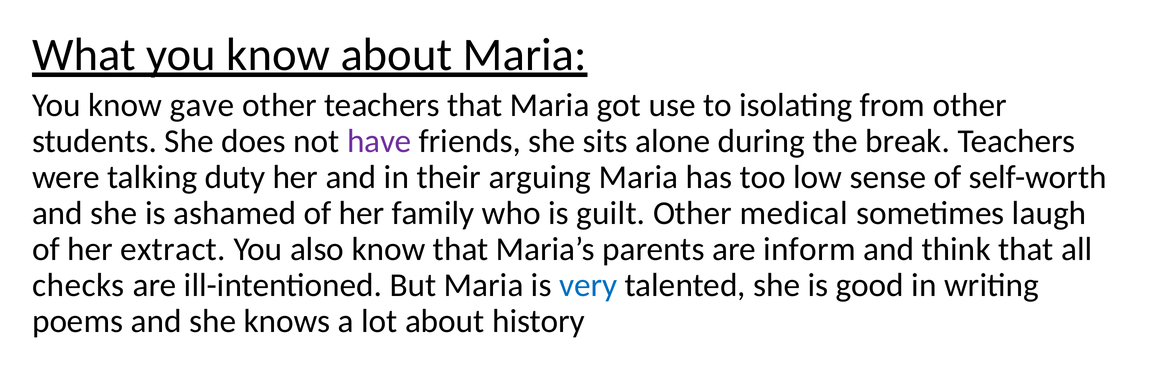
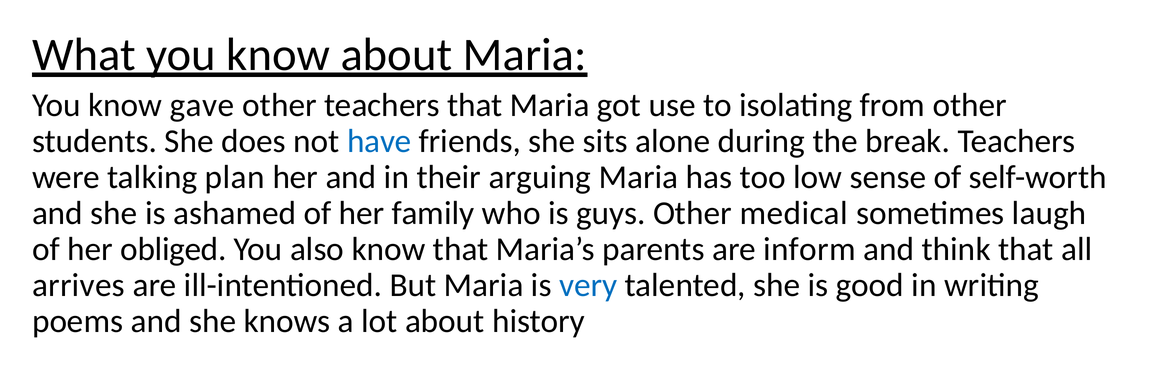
have colour: purple -> blue
duty: duty -> plan
guilt: guilt -> guys
extract: extract -> obliged
checks: checks -> arrives
